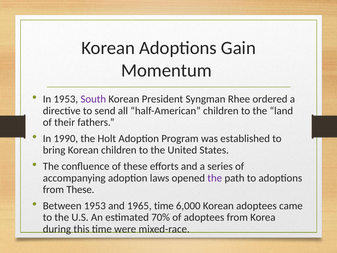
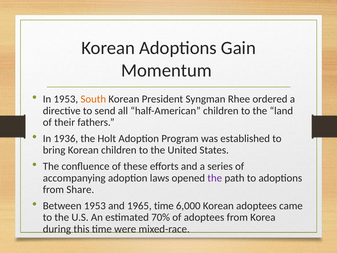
South colour: purple -> orange
1990: 1990 -> 1936
from These: These -> Share
